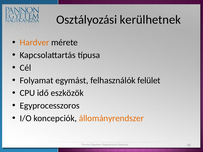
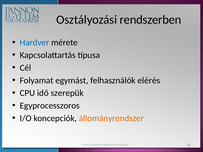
kerülhetnek: kerülhetnek -> rendszerben
Hardver colour: orange -> blue
felület: felület -> elérés
eszközök: eszközök -> szerepük
